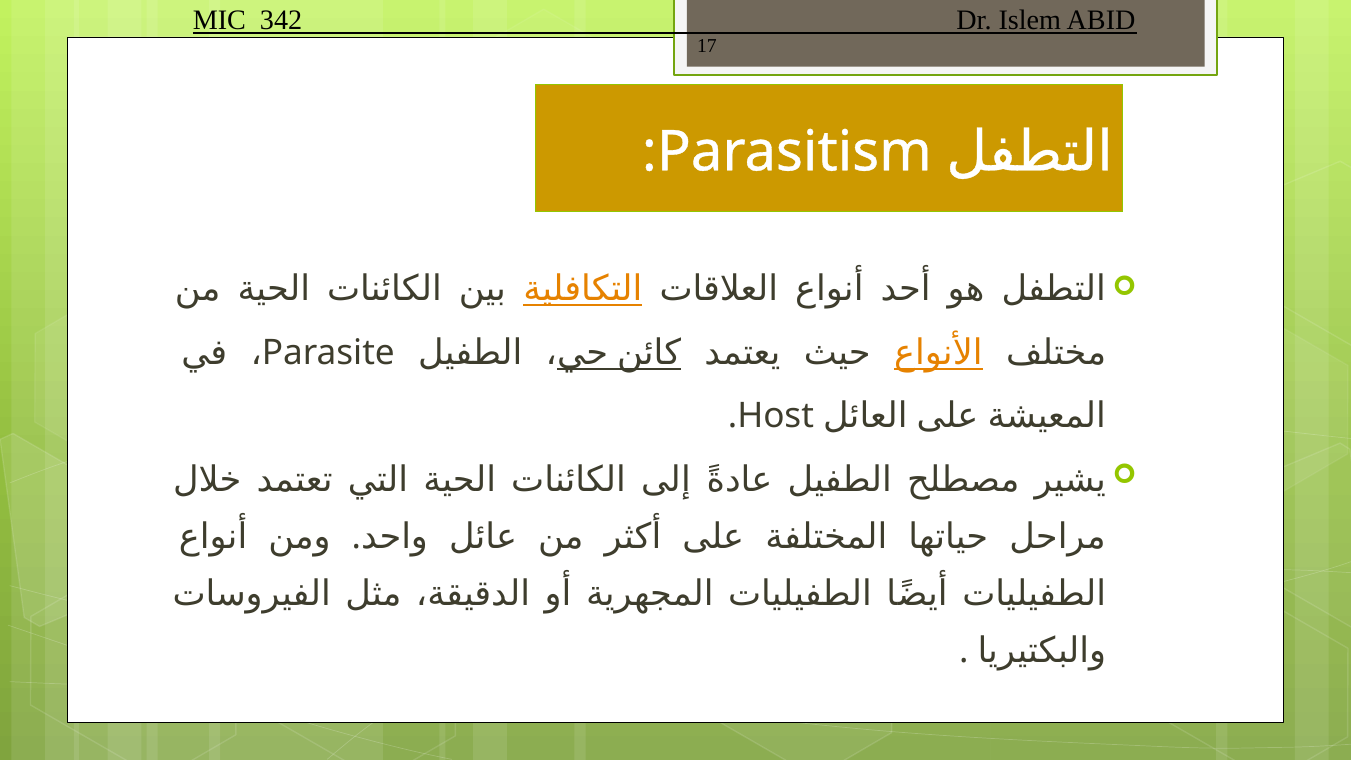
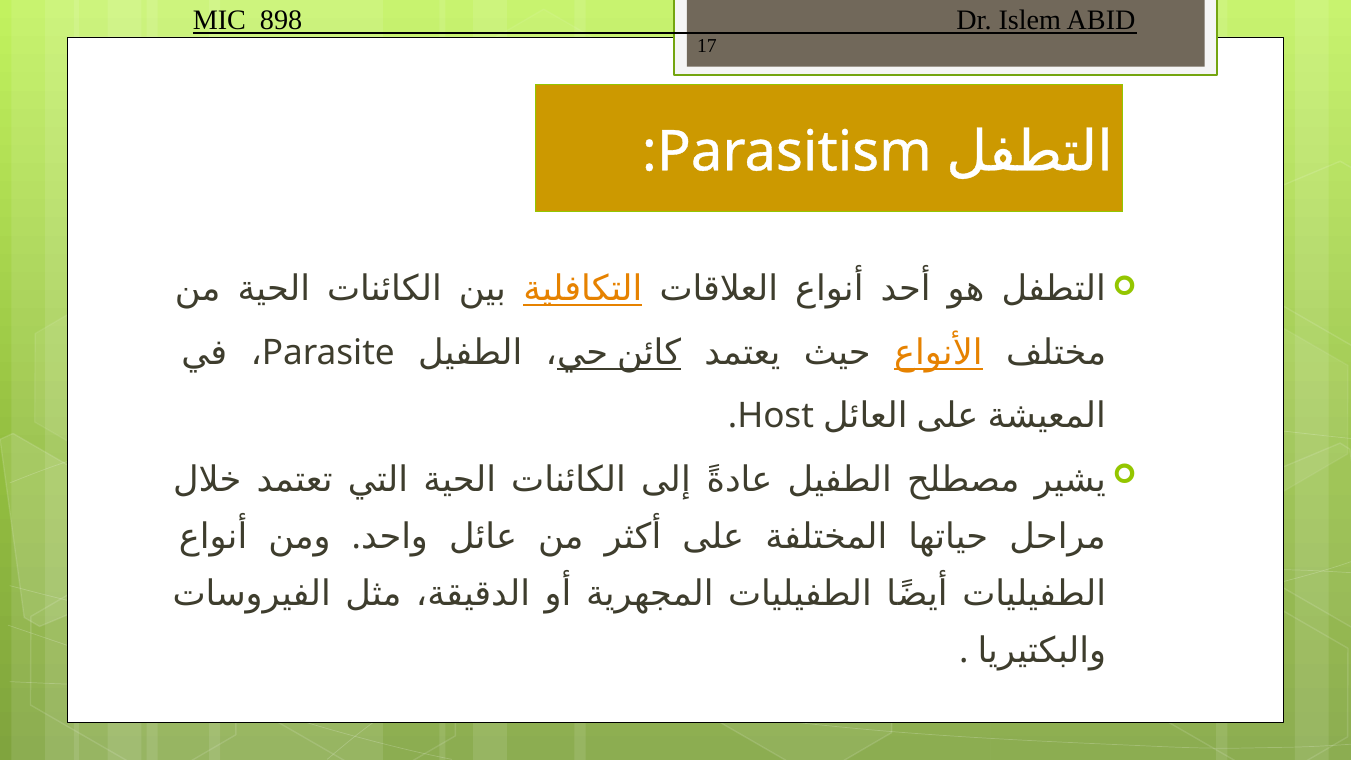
342: 342 -> 898
